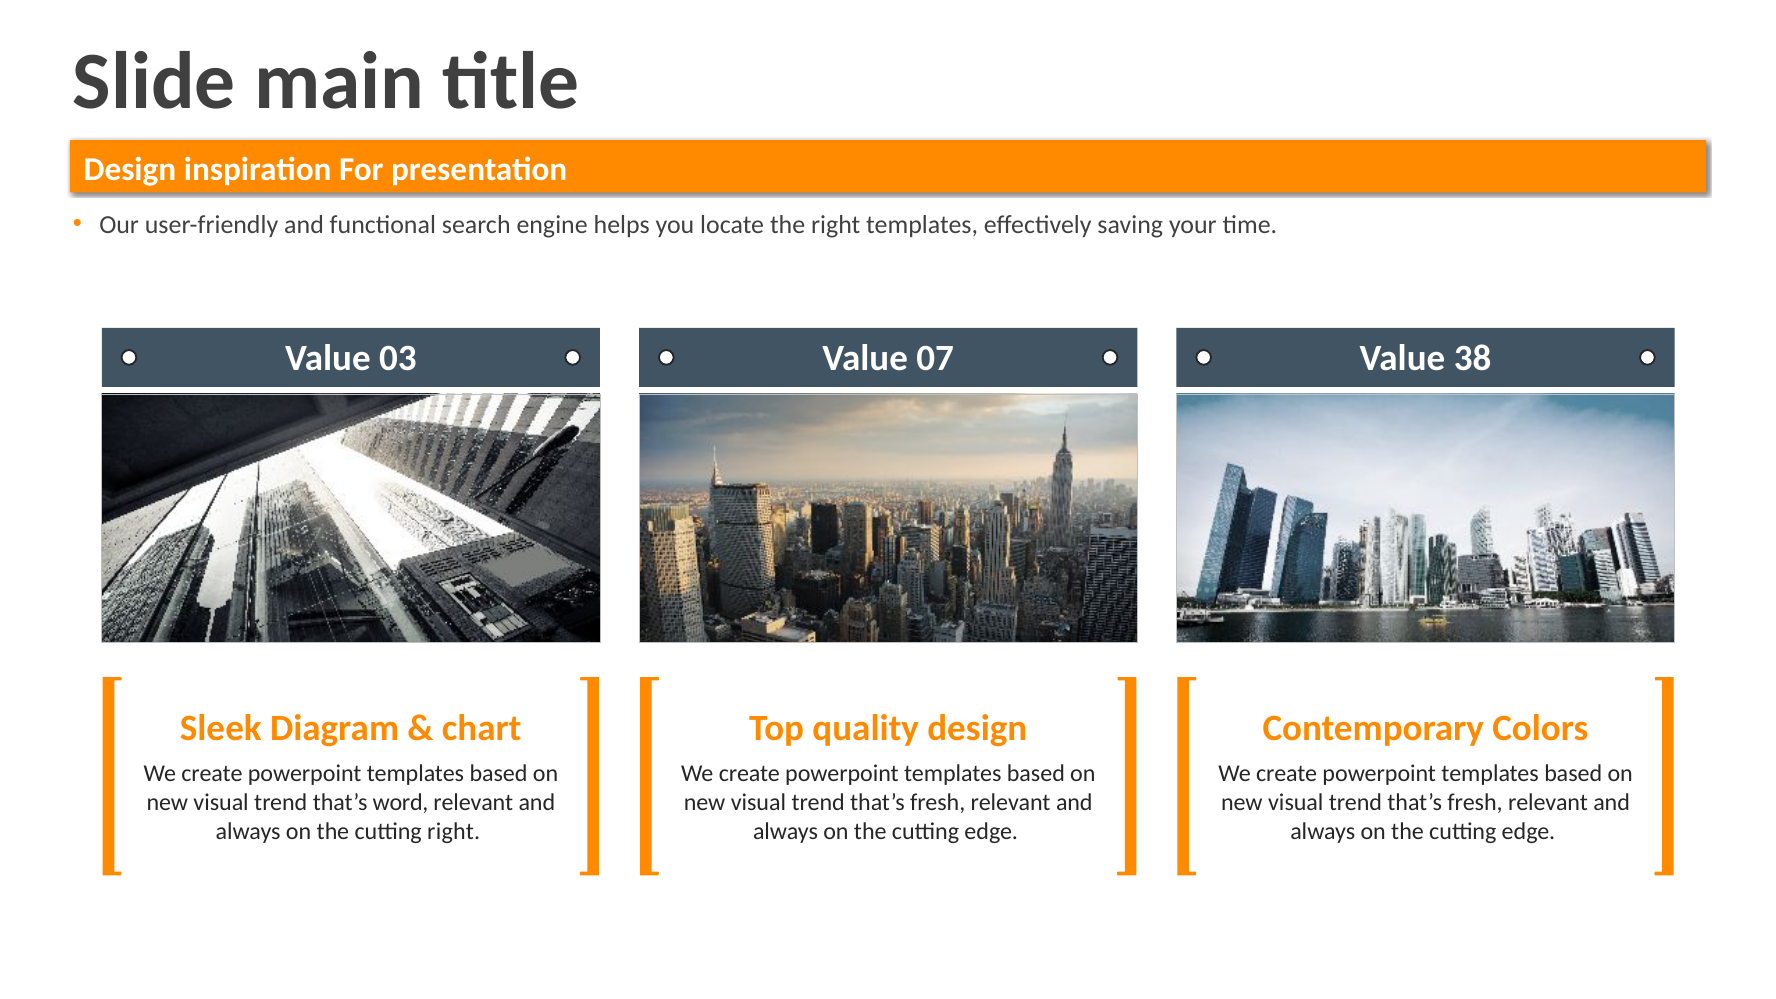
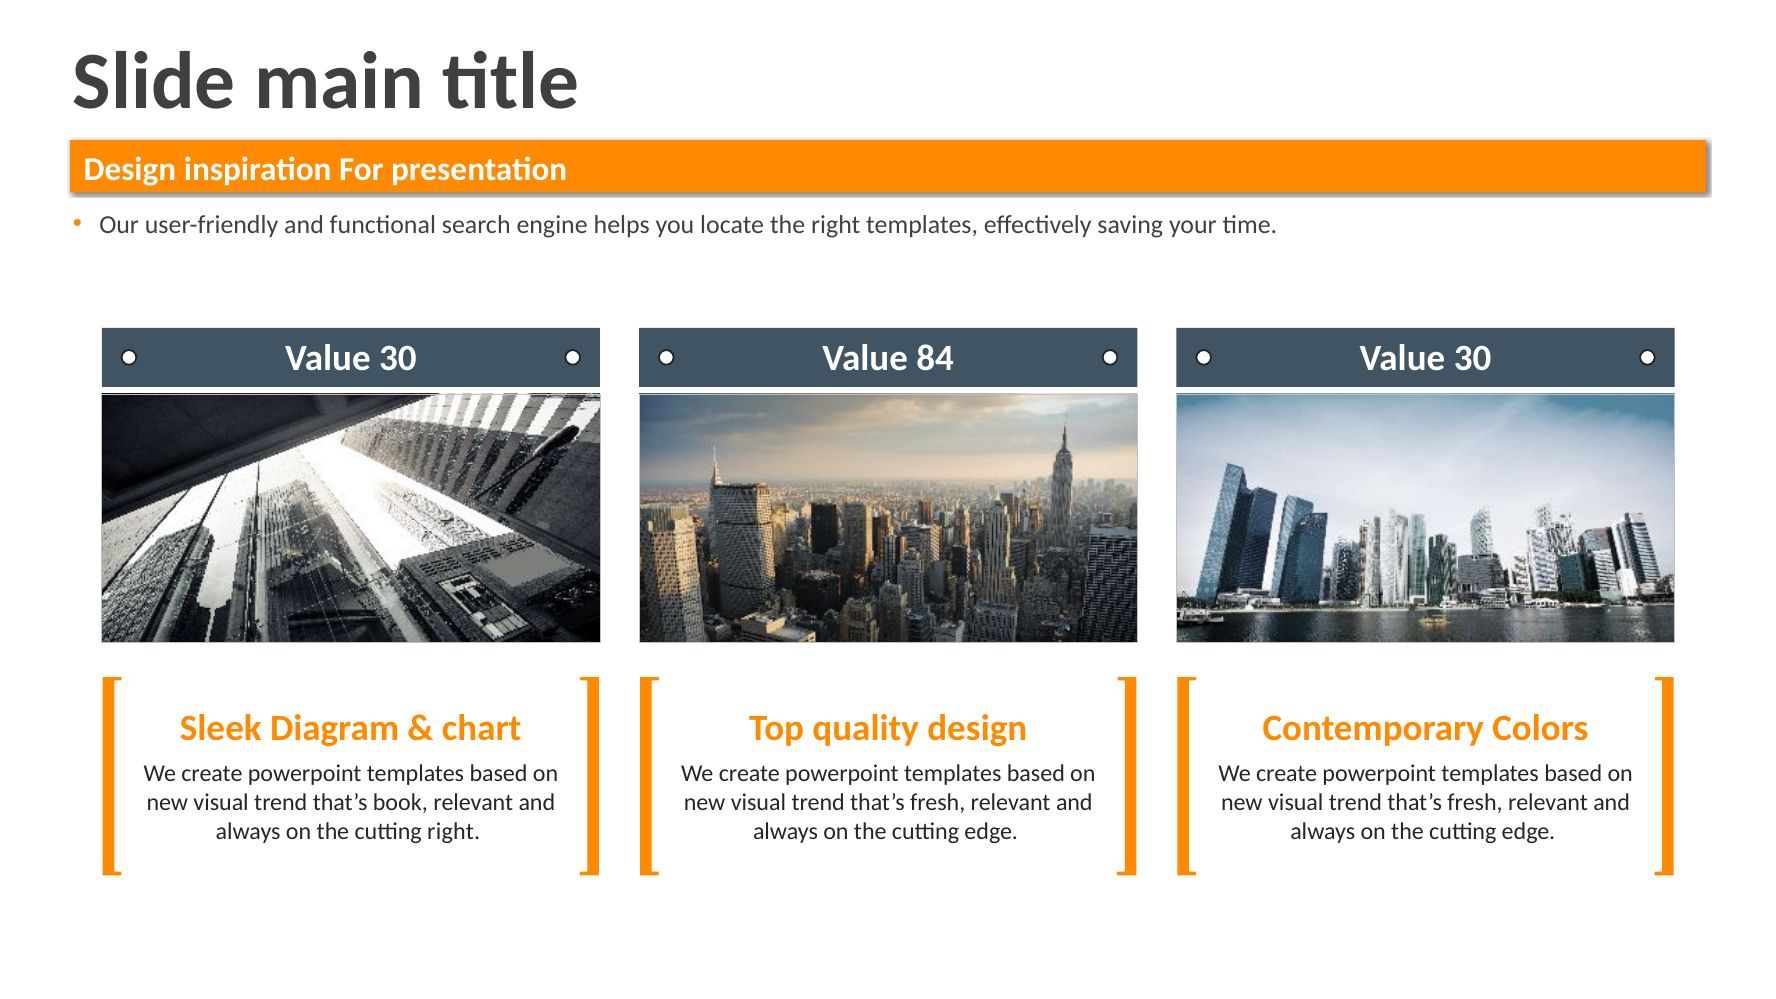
03 at (398, 359): 03 -> 30
07: 07 -> 84
38 at (1473, 359): 38 -> 30
word: word -> book
